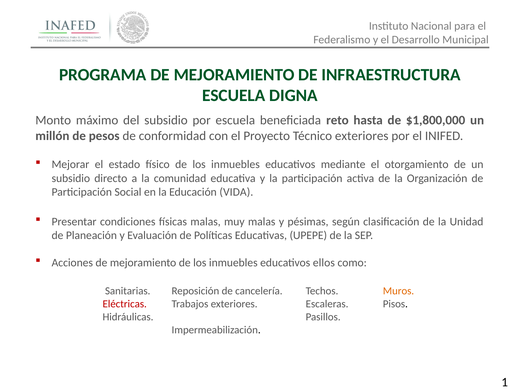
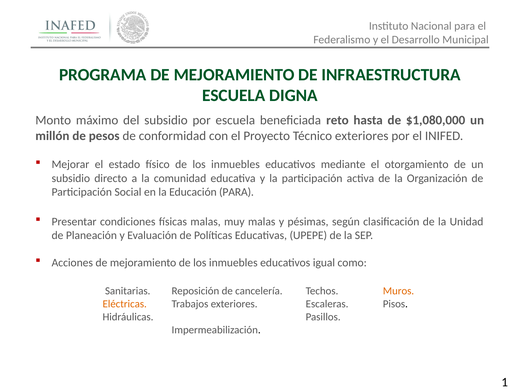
$1,800,000: $1,800,000 -> $1,080,000
Educación VIDA: VIDA -> PARA
ellos: ellos -> igual
Eléctricas colour: red -> orange
